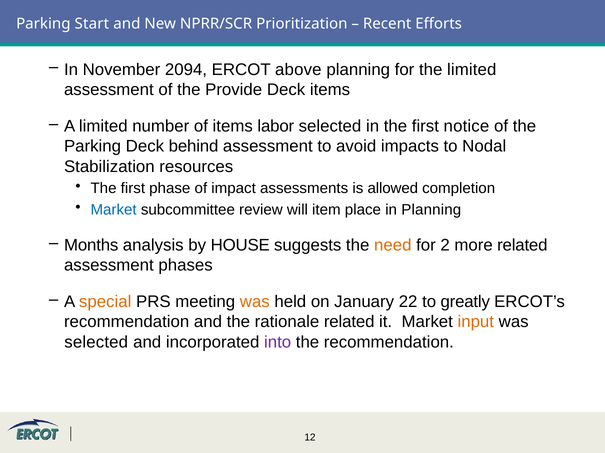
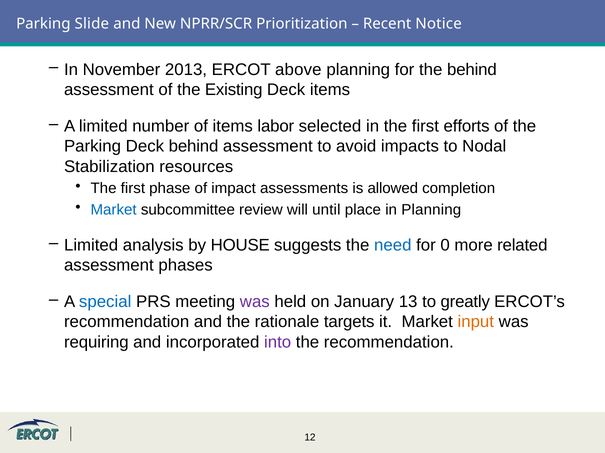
Start: Start -> Slide
Efforts: Efforts -> Notice
2094: 2094 -> 2013
the limited: limited -> behind
Provide: Provide -> Existing
notice: notice -> efforts
item: item -> until
Months at (91, 246): Months -> Limited
need colour: orange -> blue
2: 2 -> 0
special colour: orange -> blue
was at (255, 302) colour: orange -> purple
22: 22 -> 13
rationale related: related -> targets
selected at (96, 343): selected -> requiring
